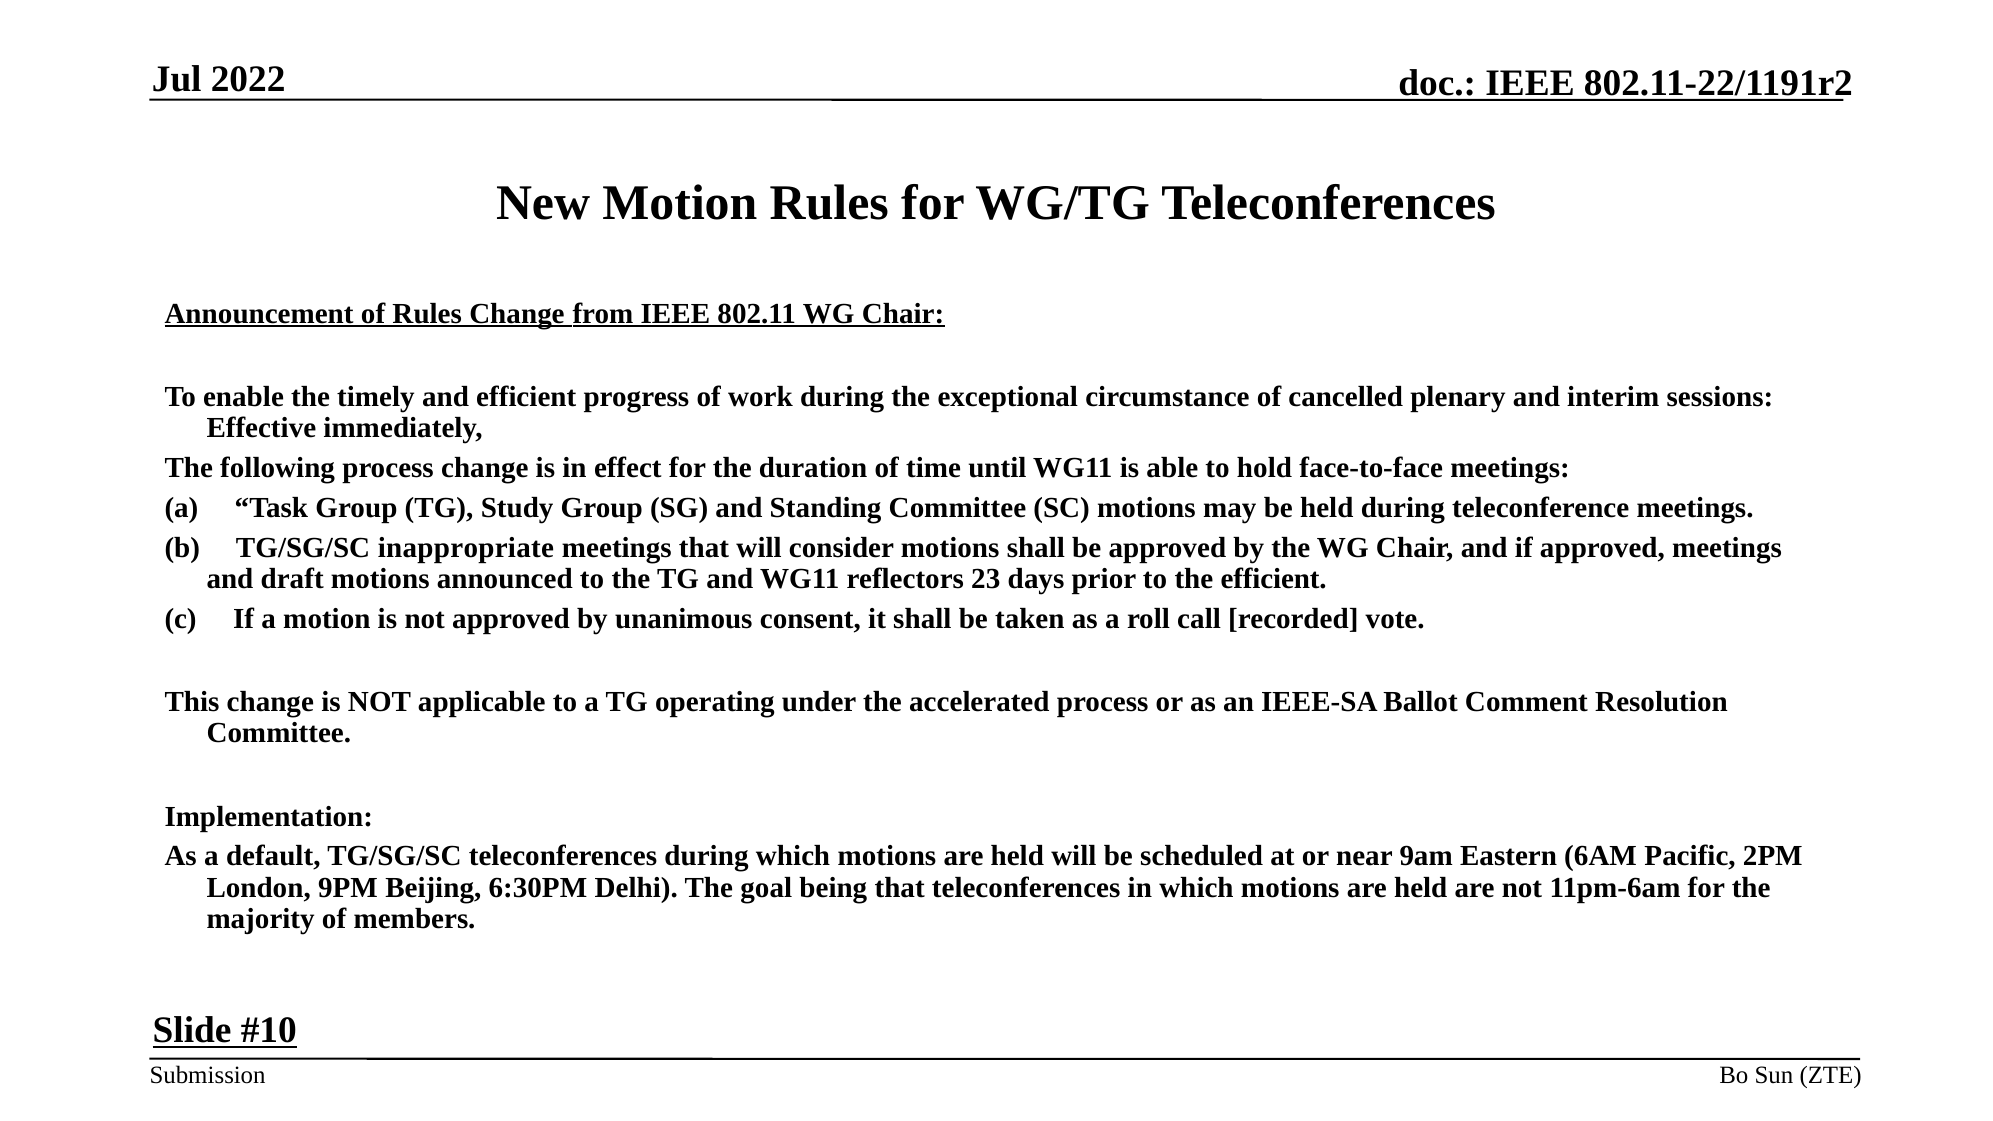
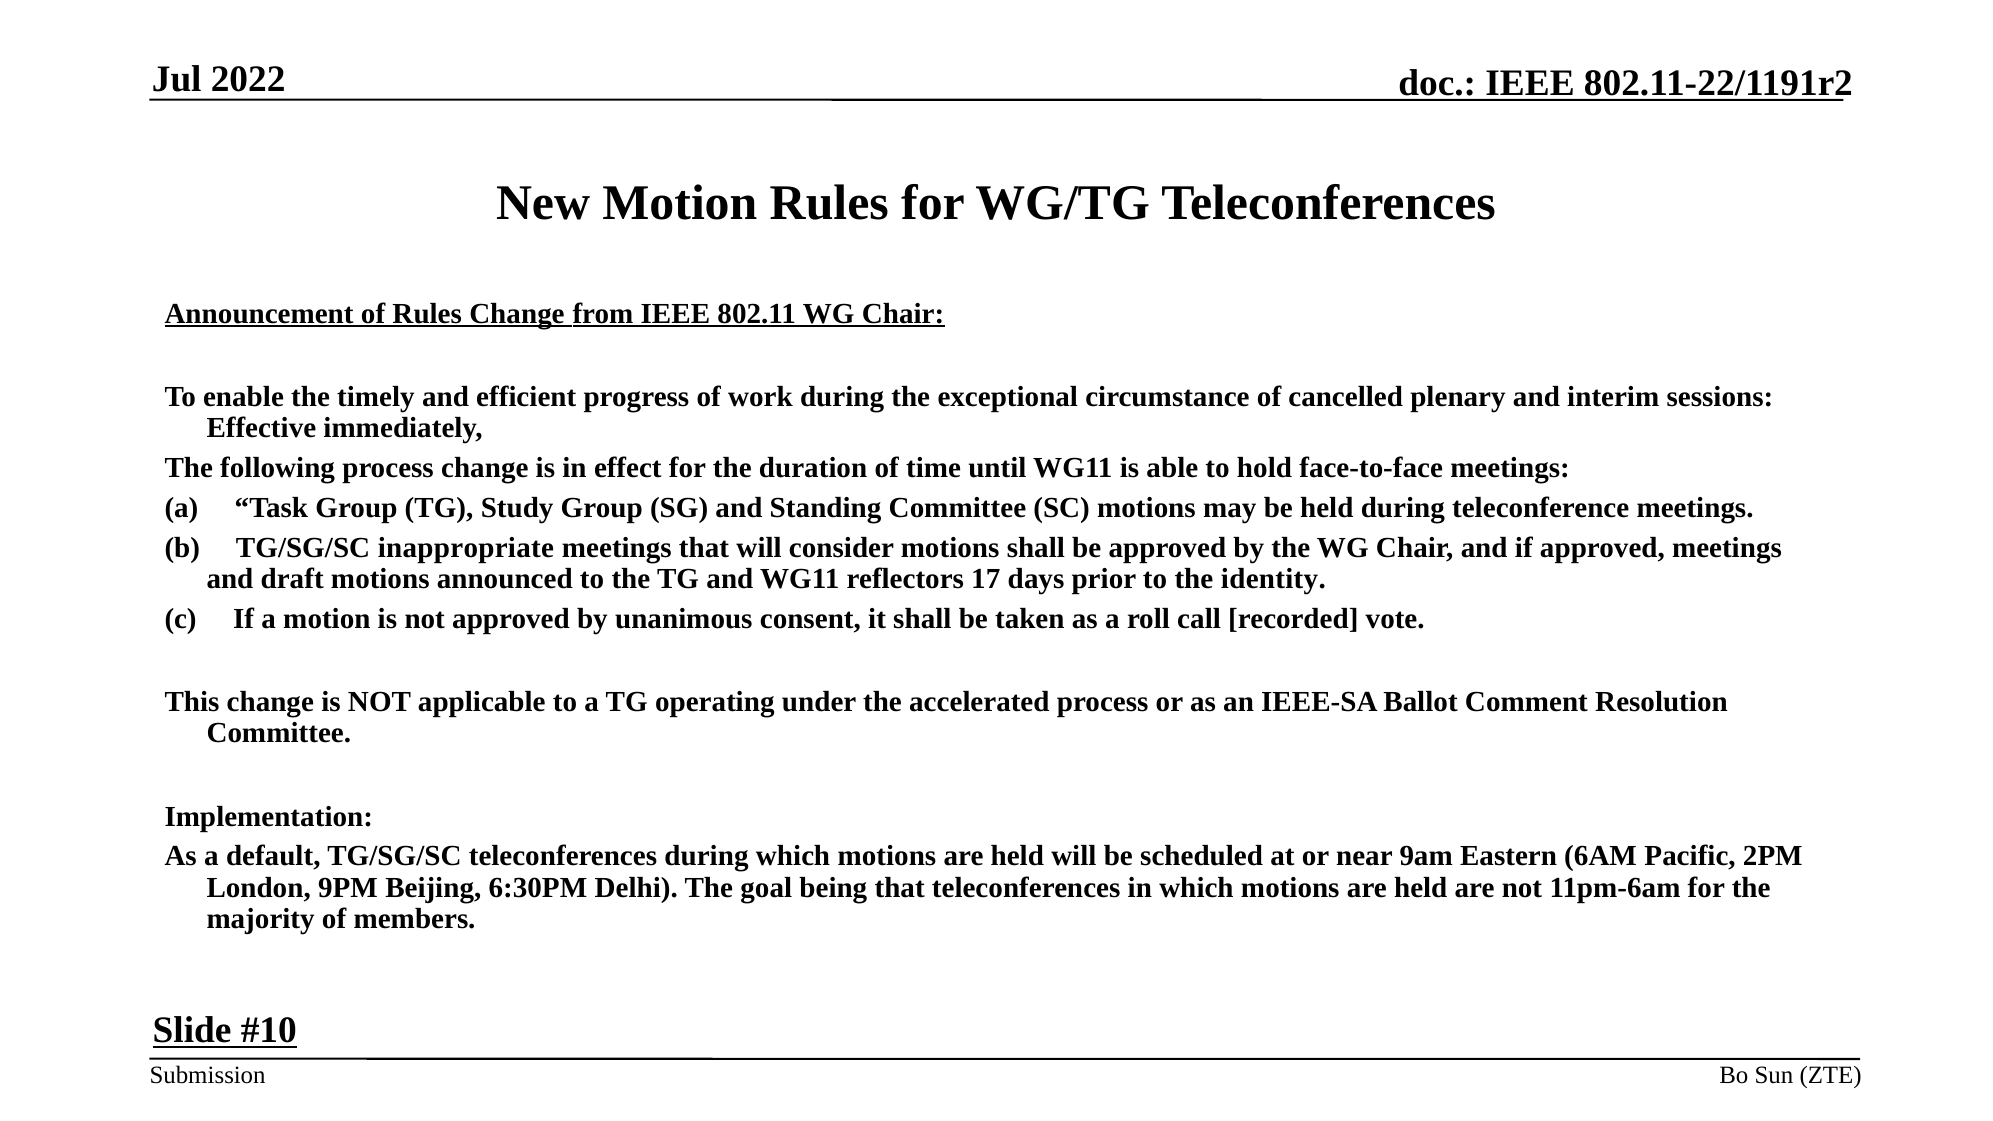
23: 23 -> 17
the efficient: efficient -> identity
